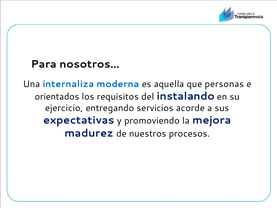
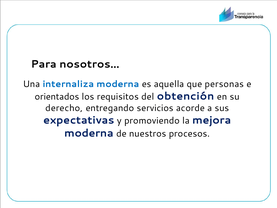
instalando: instalando -> obtención
ejercicio: ejercicio -> derecho
madurez at (89, 133): madurez -> moderna
